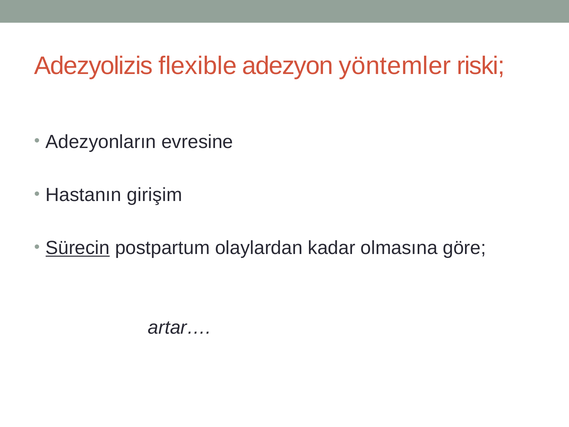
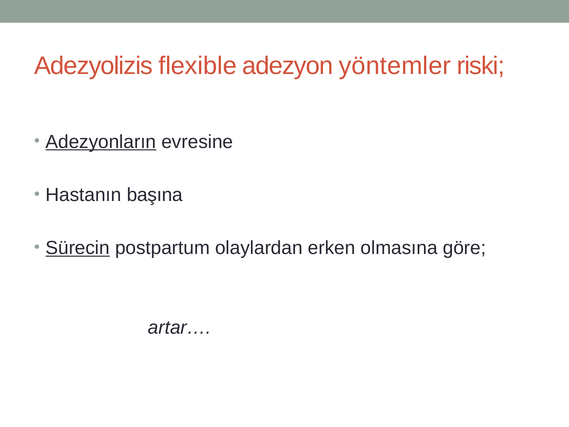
Adezyonların underline: none -> present
girişim: girişim -> başına
kadar: kadar -> erken
